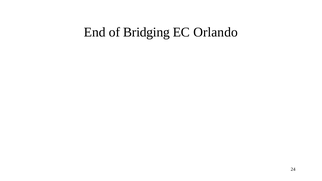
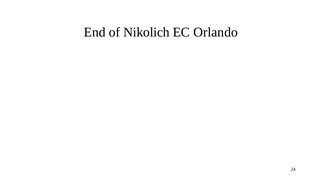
Bridging: Bridging -> Nikolich
